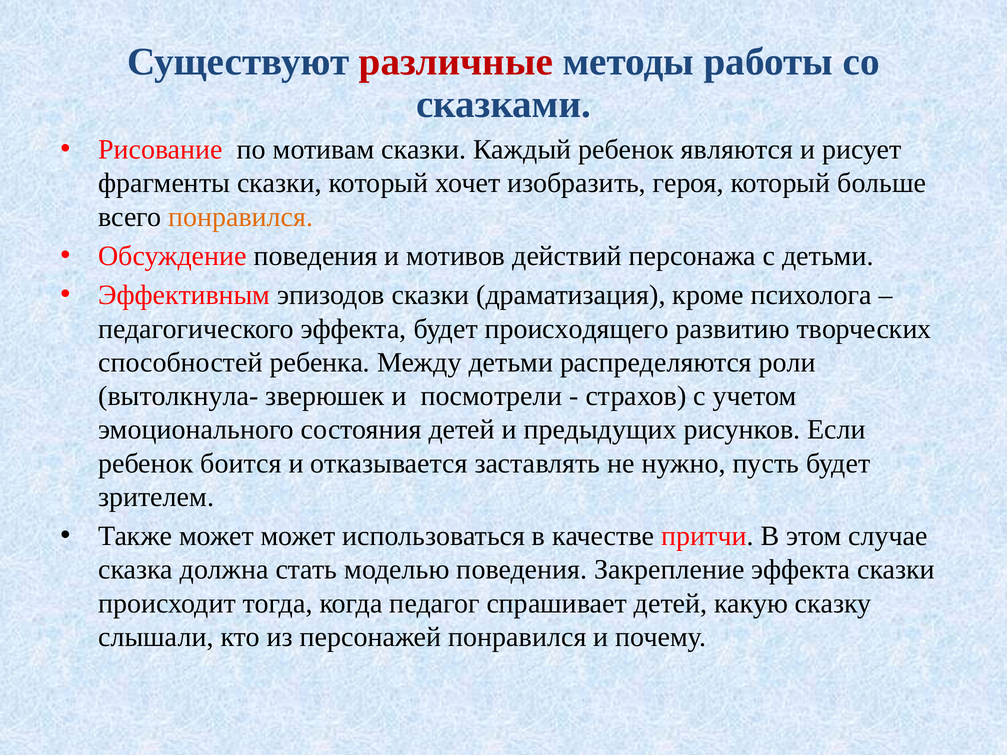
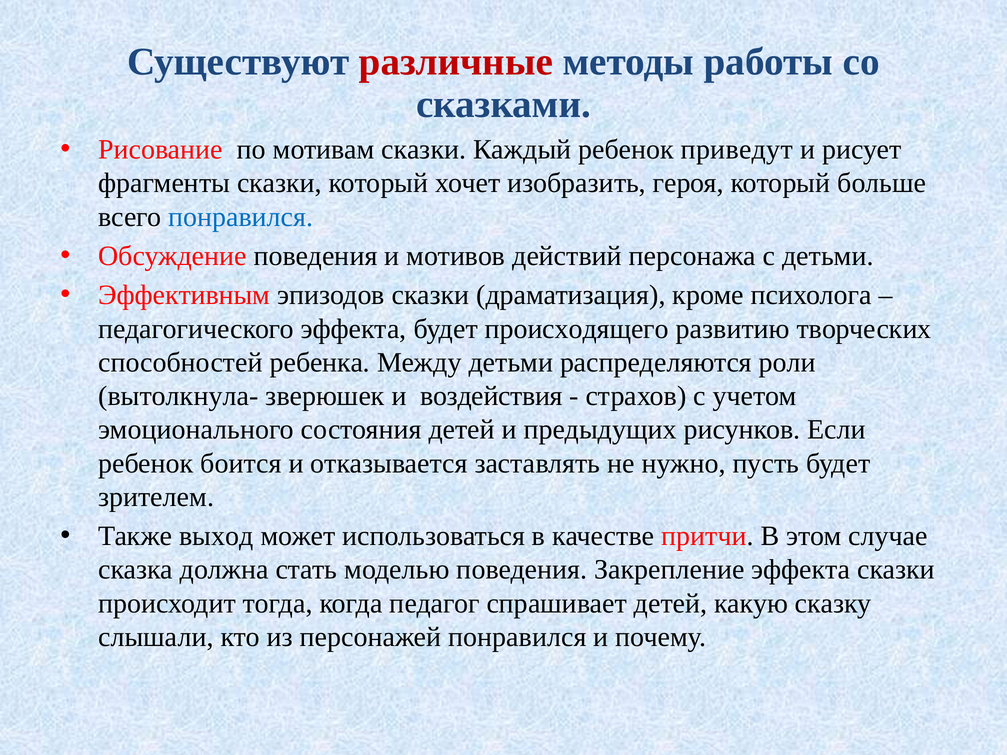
являются: являются -> приведут
понравился at (241, 217) colour: orange -> blue
посмотрели: посмотрели -> воздействия
Также может: может -> выход
